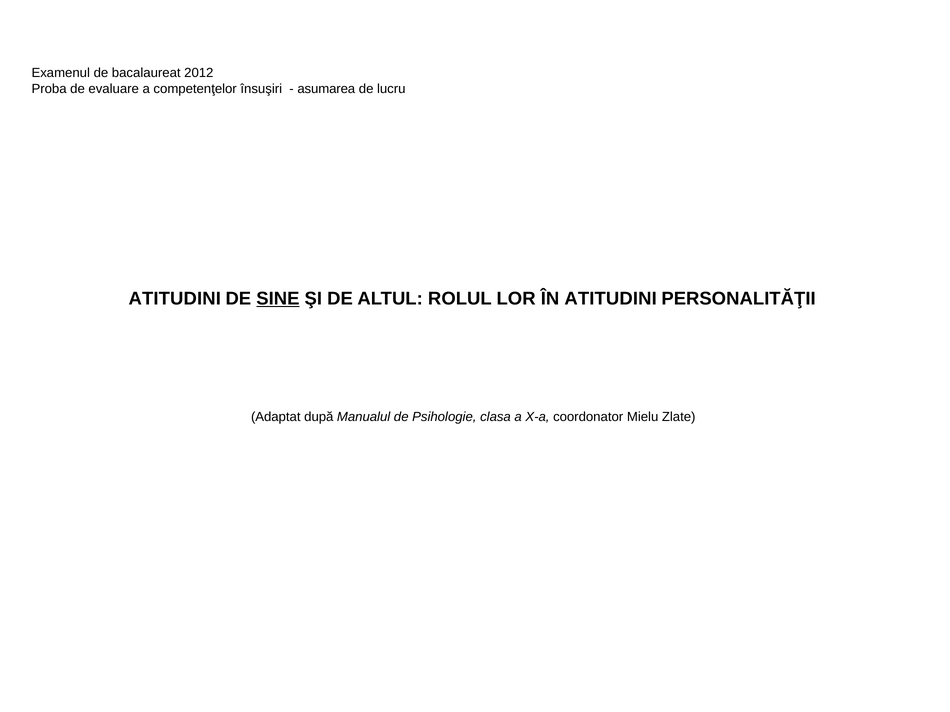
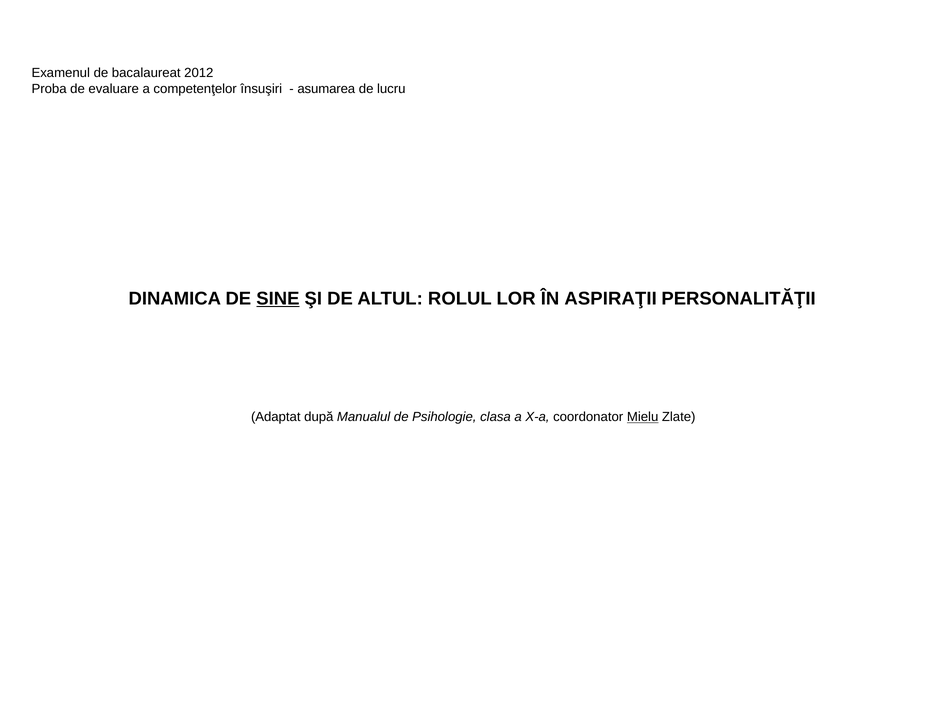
ATITUDINI at (175, 299): ATITUDINI -> DINAMICA
ÎN ATITUDINI: ATITUDINI -> ASPIRAŢII
Mielu underline: none -> present
